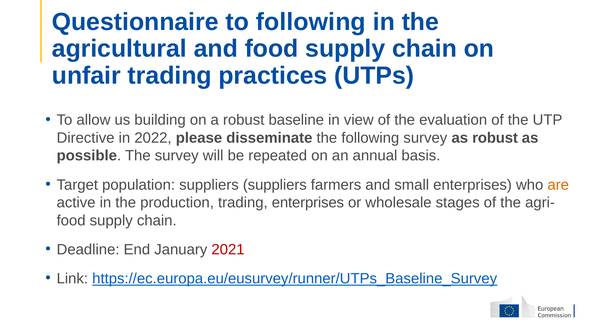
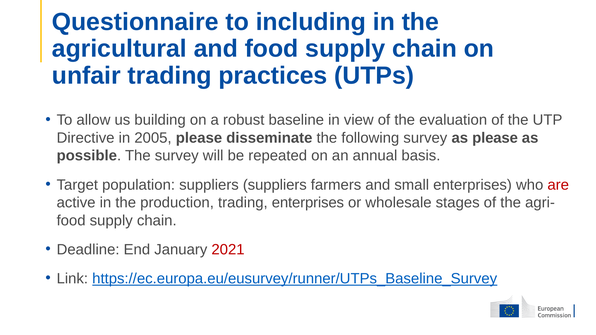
to following: following -> including
2022: 2022 -> 2005
as robust: robust -> please
are colour: orange -> red
